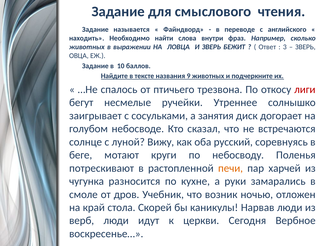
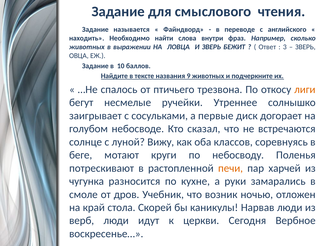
лиги colour: red -> orange
занятия: занятия -> первые
русский: русский -> классов
